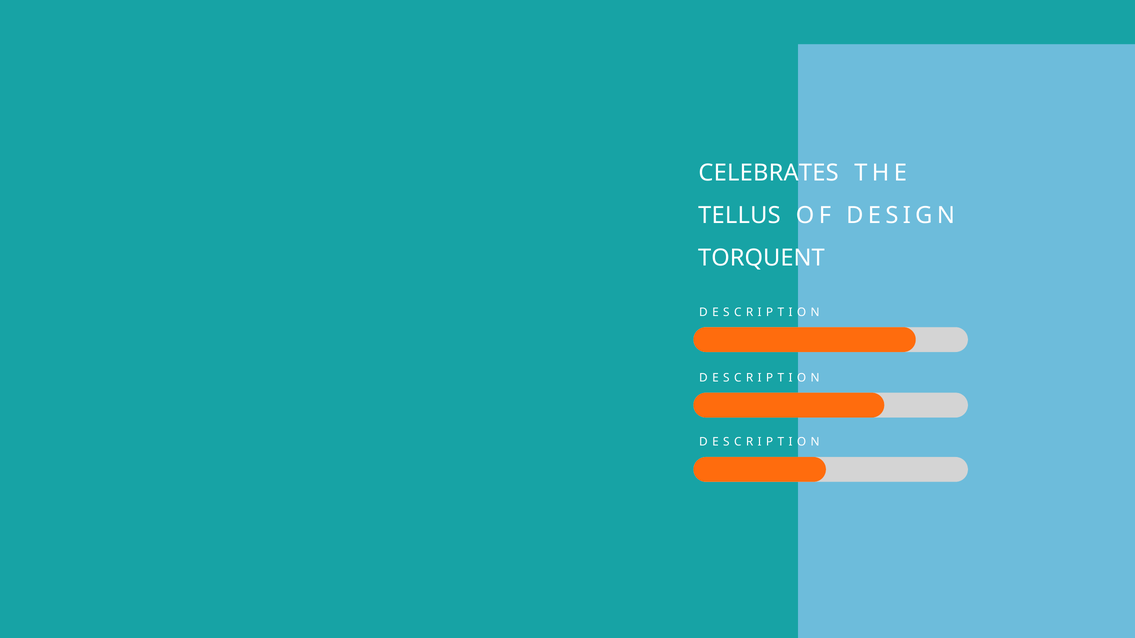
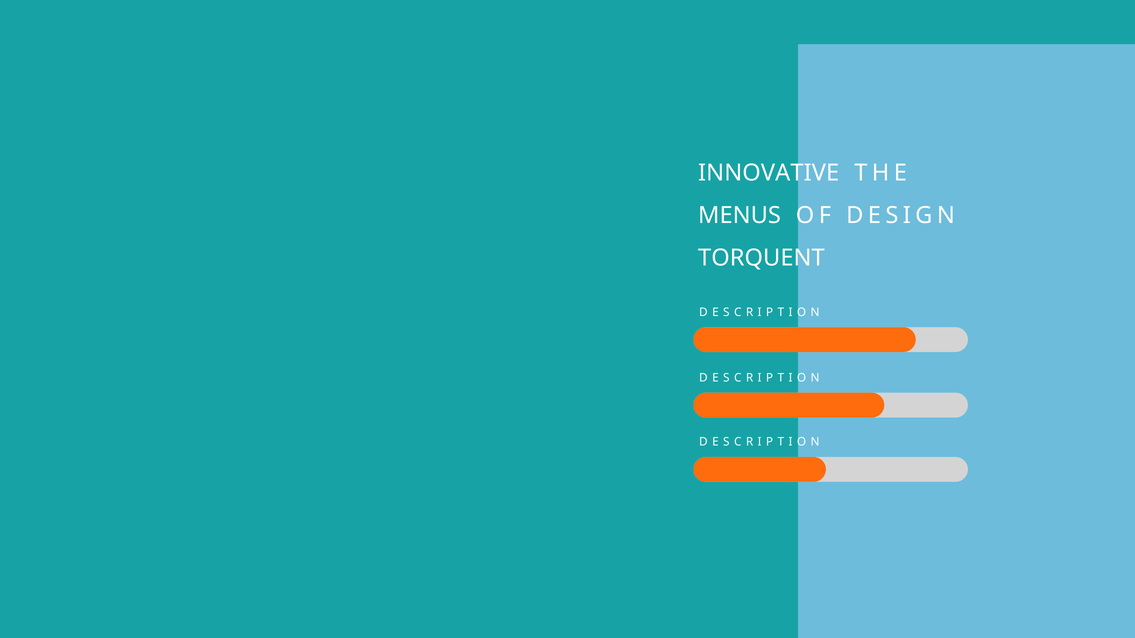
CELEBRATES: CELEBRATES -> INNOVATIVE
TELLUS: TELLUS -> MENUS
